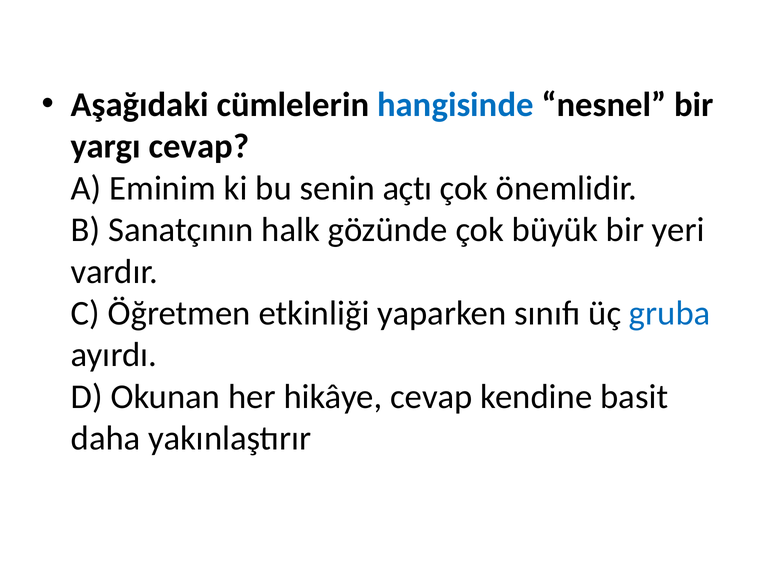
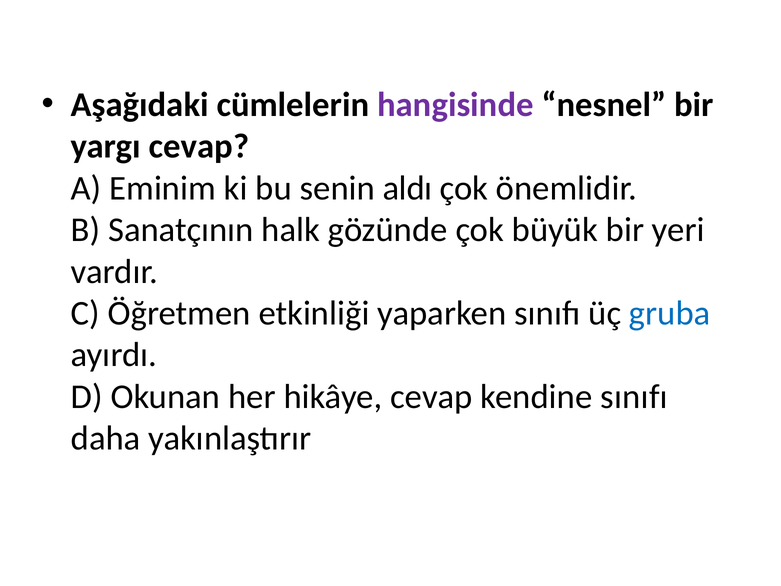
hangisinde colour: blue -> purple
açtı: açtı -> aldı
kendine basit: basit -> sınıfı
